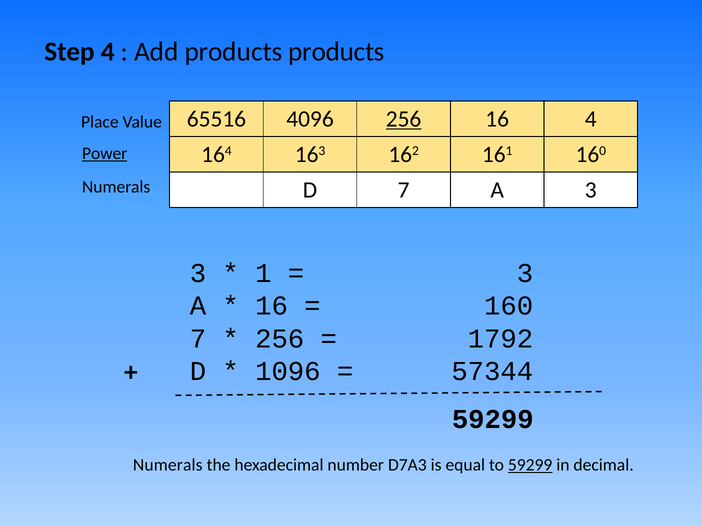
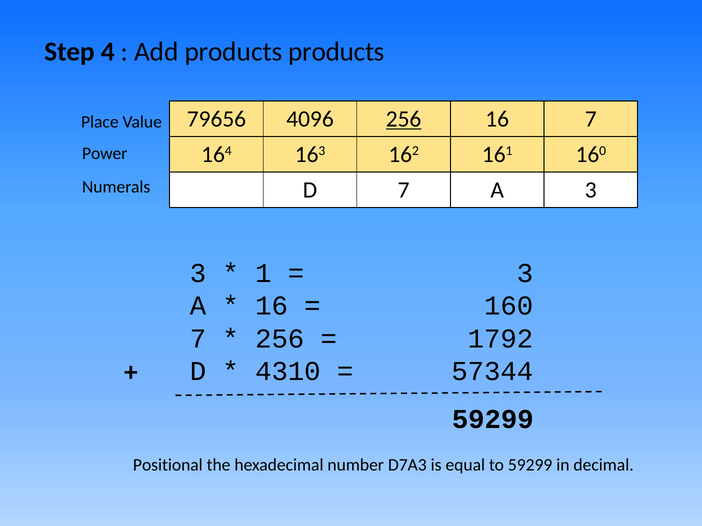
65516: 65516 -> 79656
16 4: 4 -> 7
Power underline: present -> none
1096: 1096 -> 4310
Numerals at (168, 466): Numerals -> Positional
59299 at (530, 466) underline: present -> none
